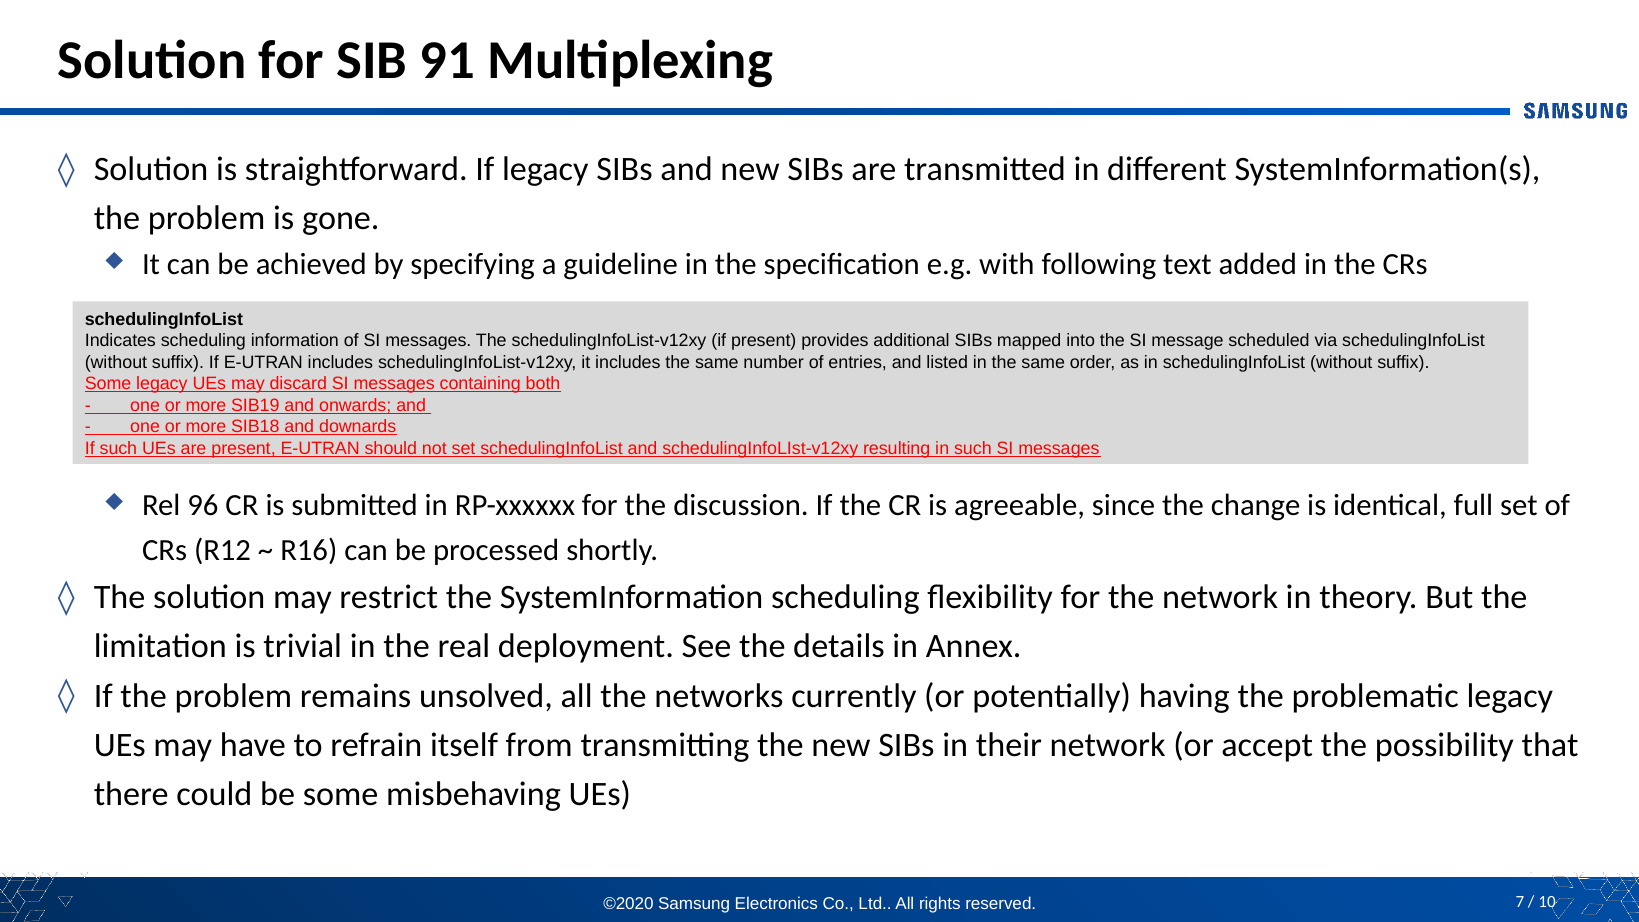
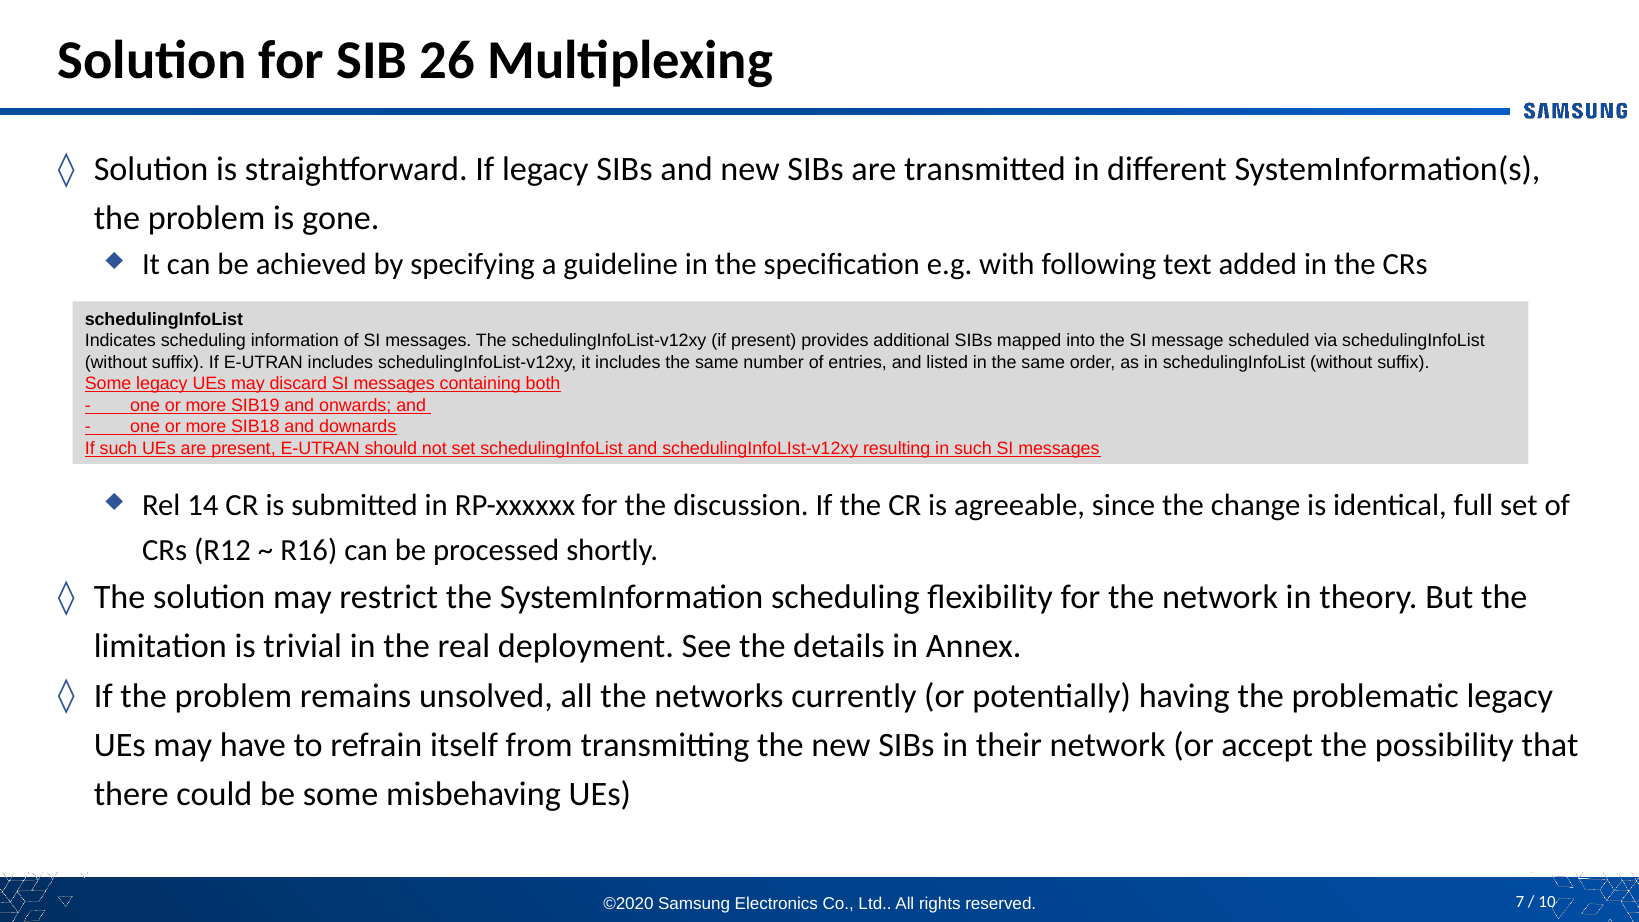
91: 91 -> 26
96: 96 -> 14
